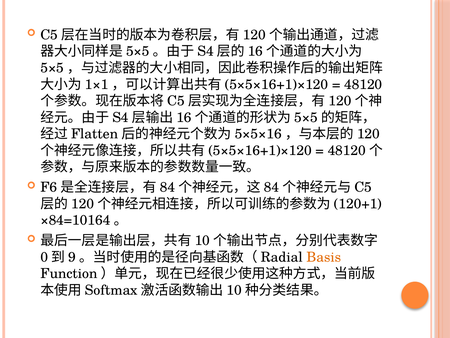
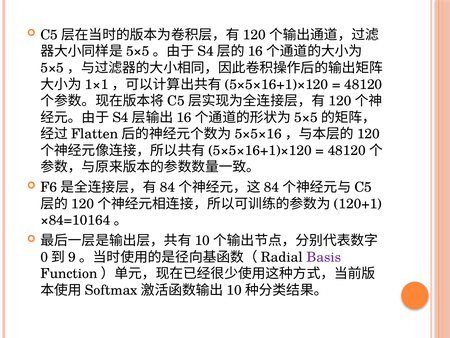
Basis colour: orange -> purple
